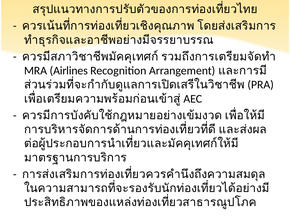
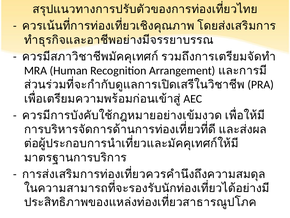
Airlines: Airlines -> Human
